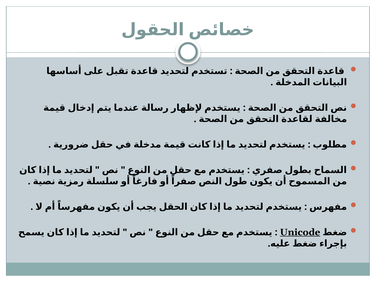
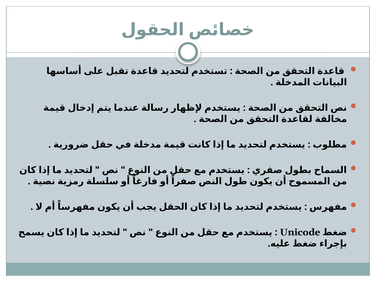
Unicode underline: present -> none
